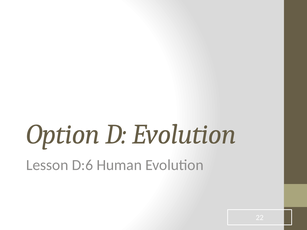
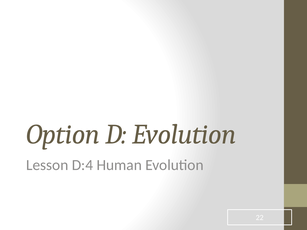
D:6: D:6 -> D:4
